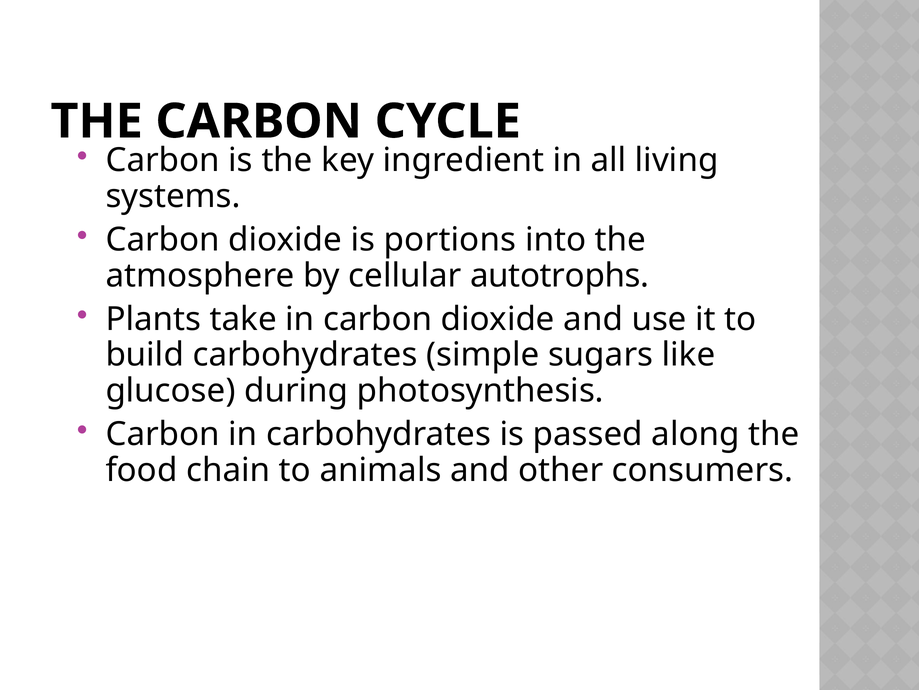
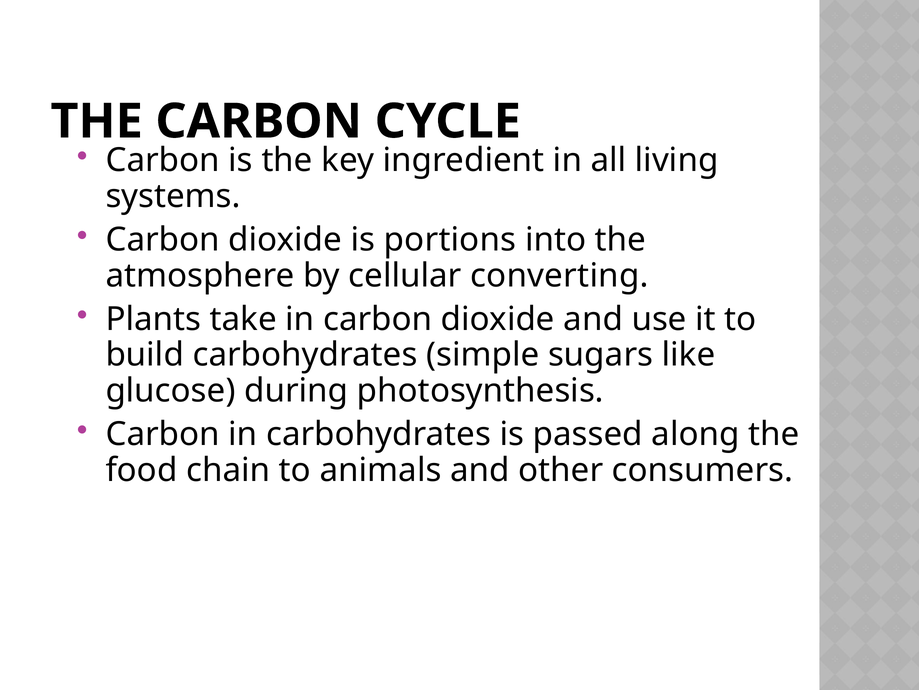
autotrophs: autotrophs -> converting
